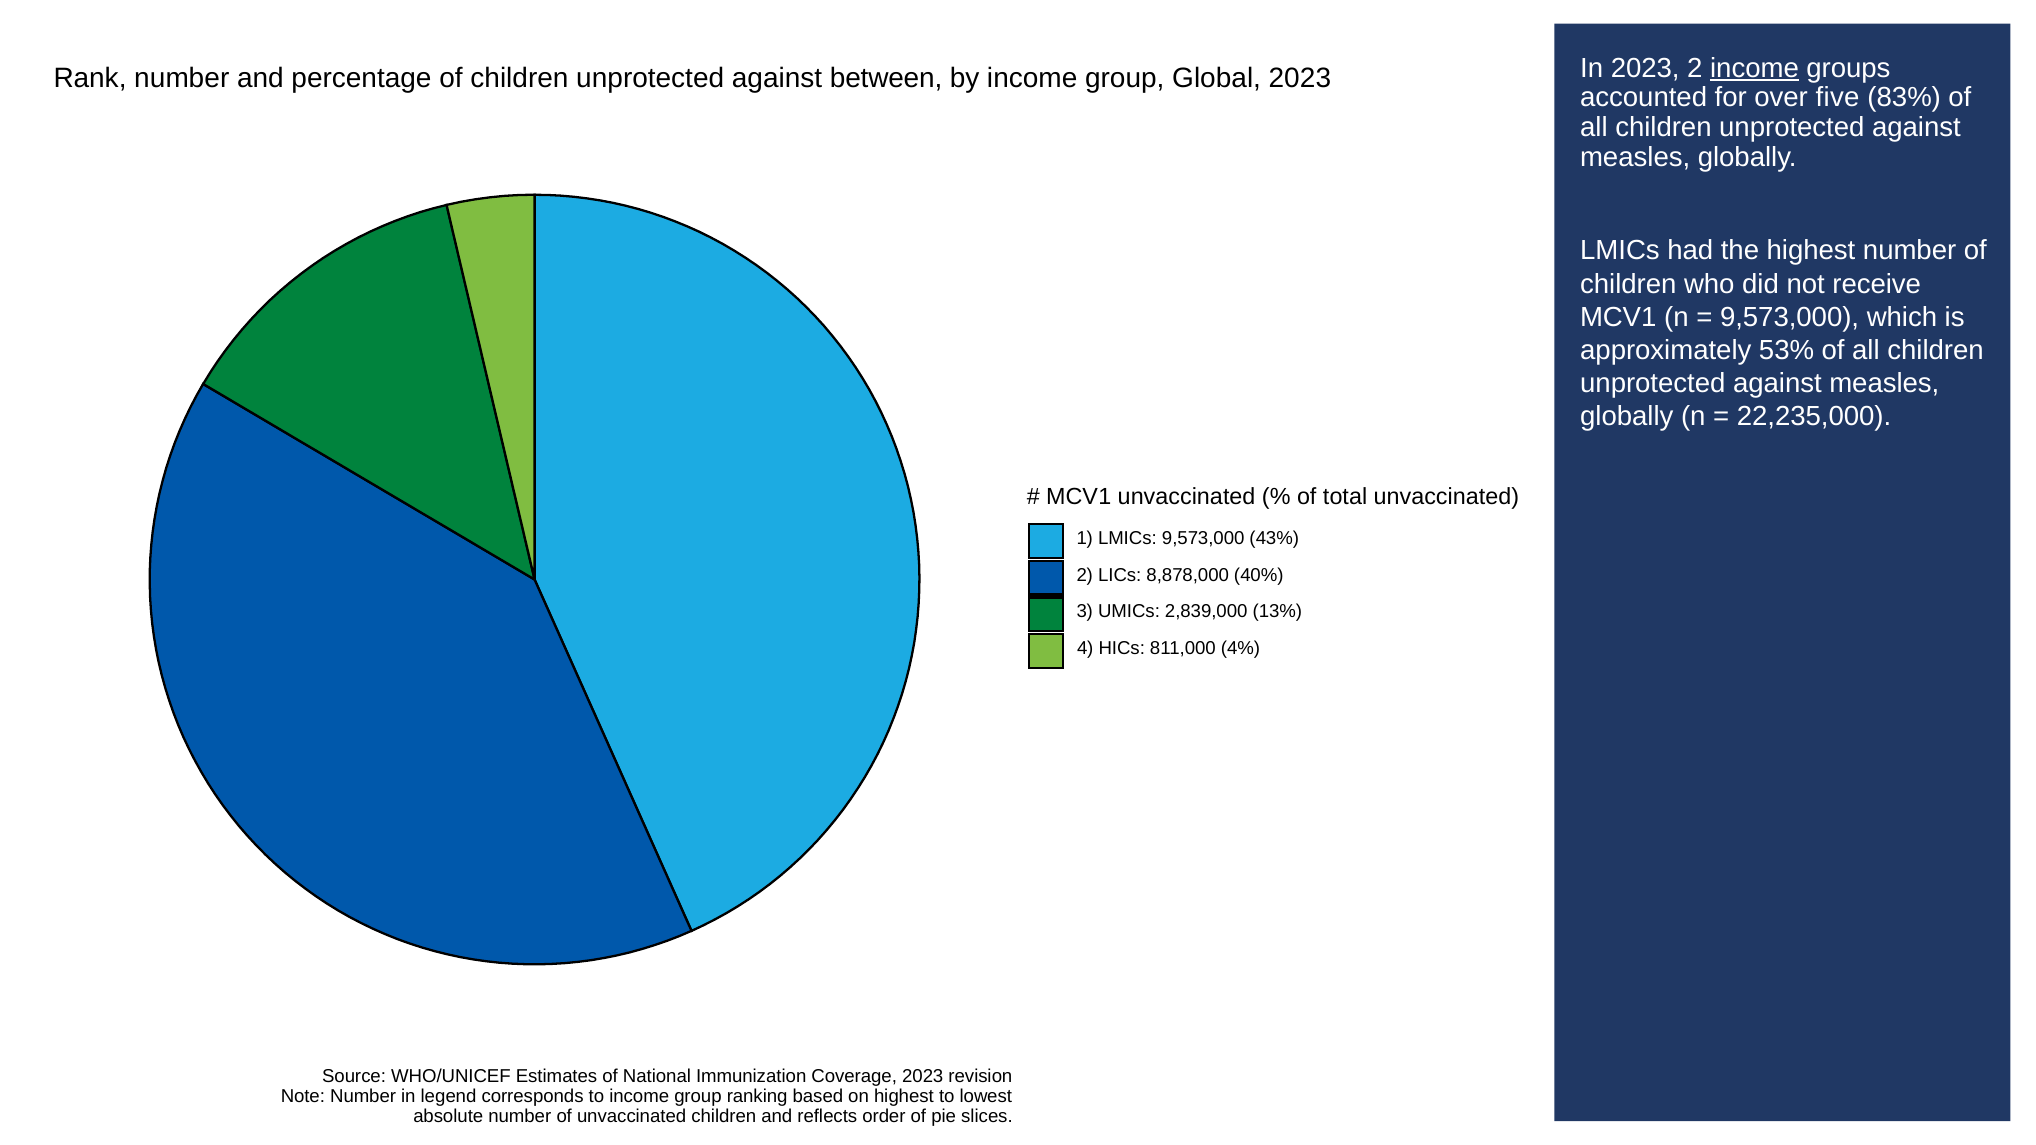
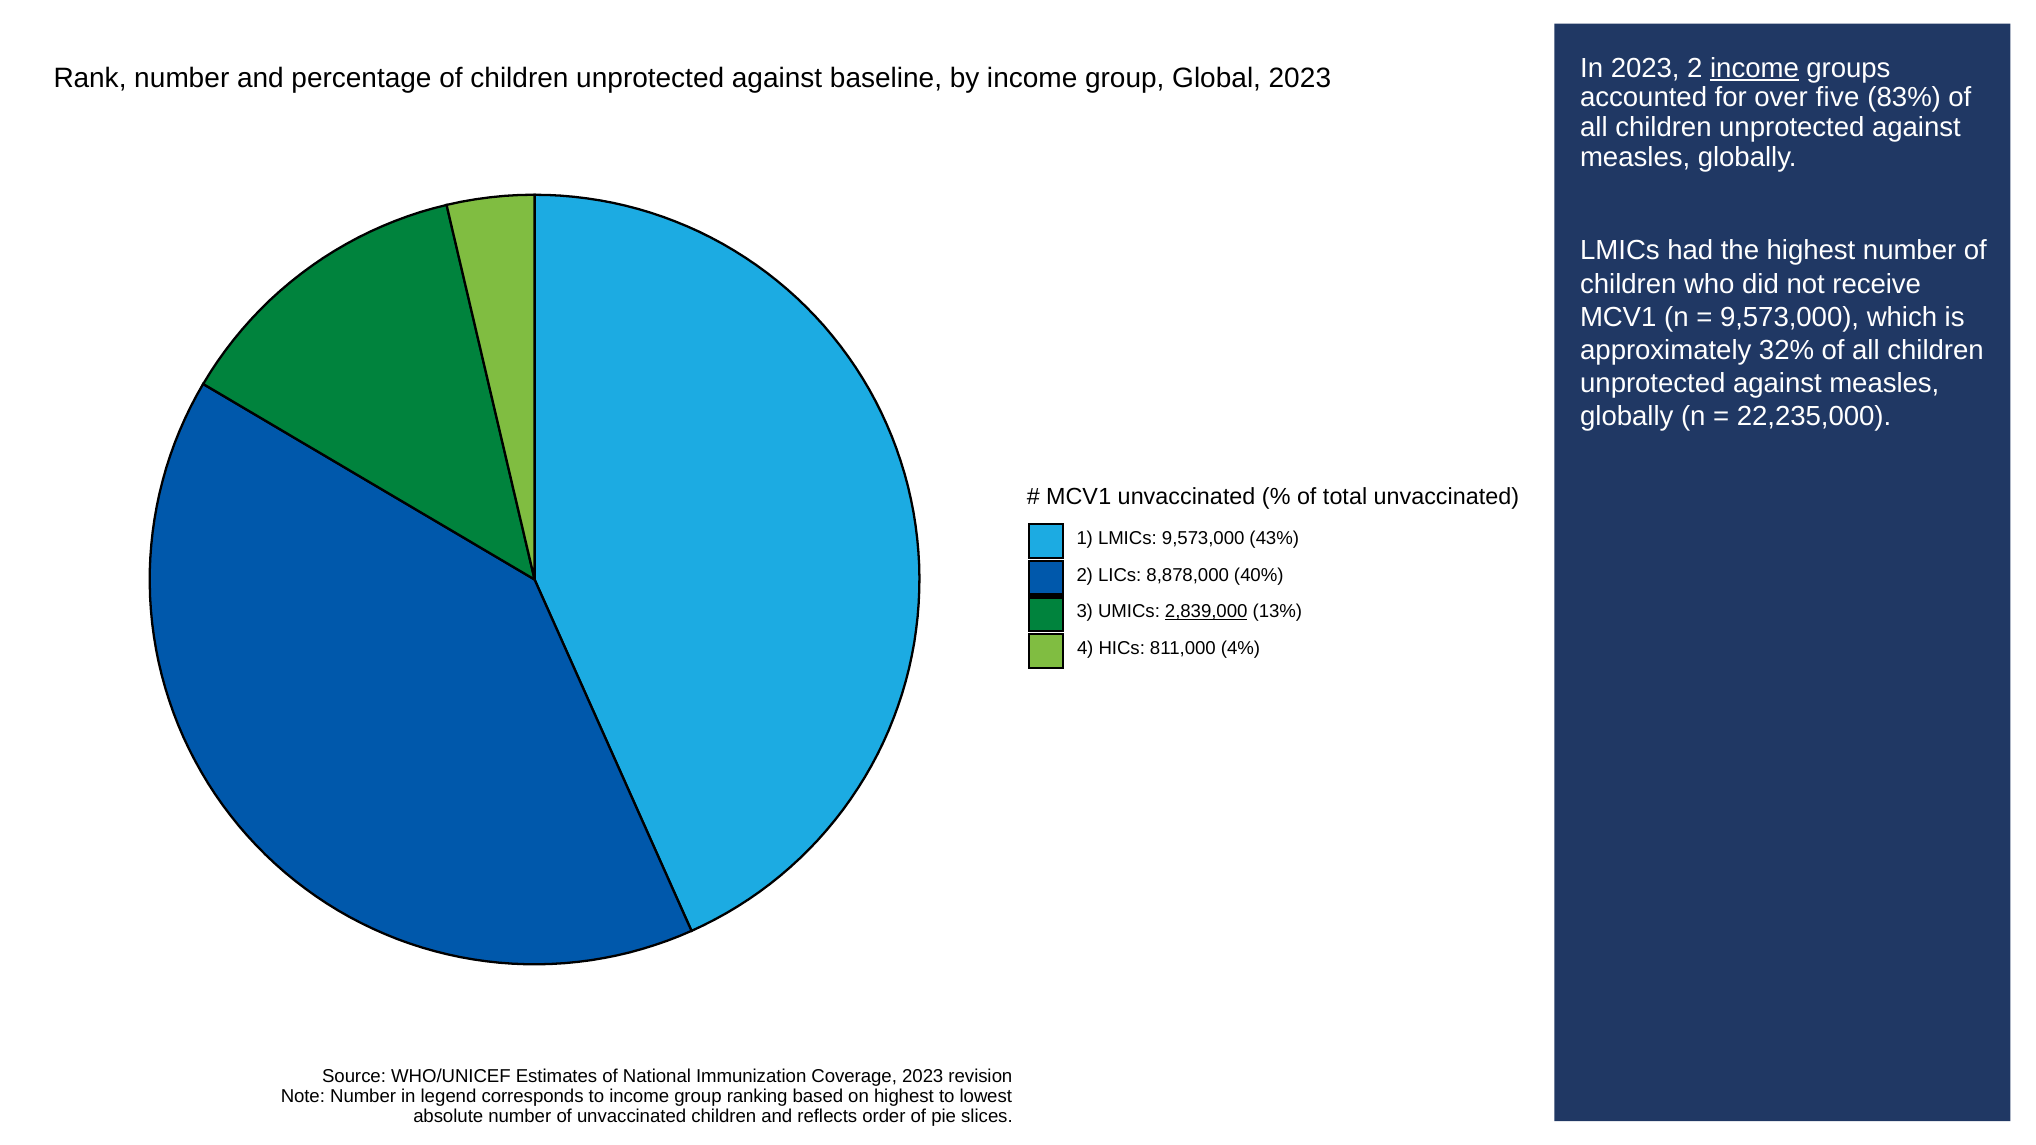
between: between -> baseline
53%: 53% -> 32%
2,839,000 underline: none -> present
